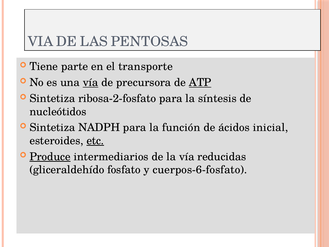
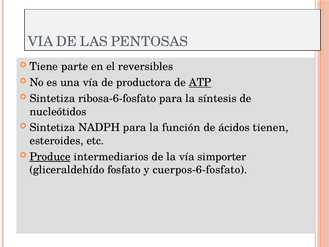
transporte: transporte -> reversibles
vía at (91, 82) underline: present -> none
precursora: precursora -> productora
ribosa-2-fosfato: ribosa-2-fosfato -> ribosa-6-fosfato
inicial: inicial -> tienen
etc underline: present -> none
reducidas: reducidas -> simporter
